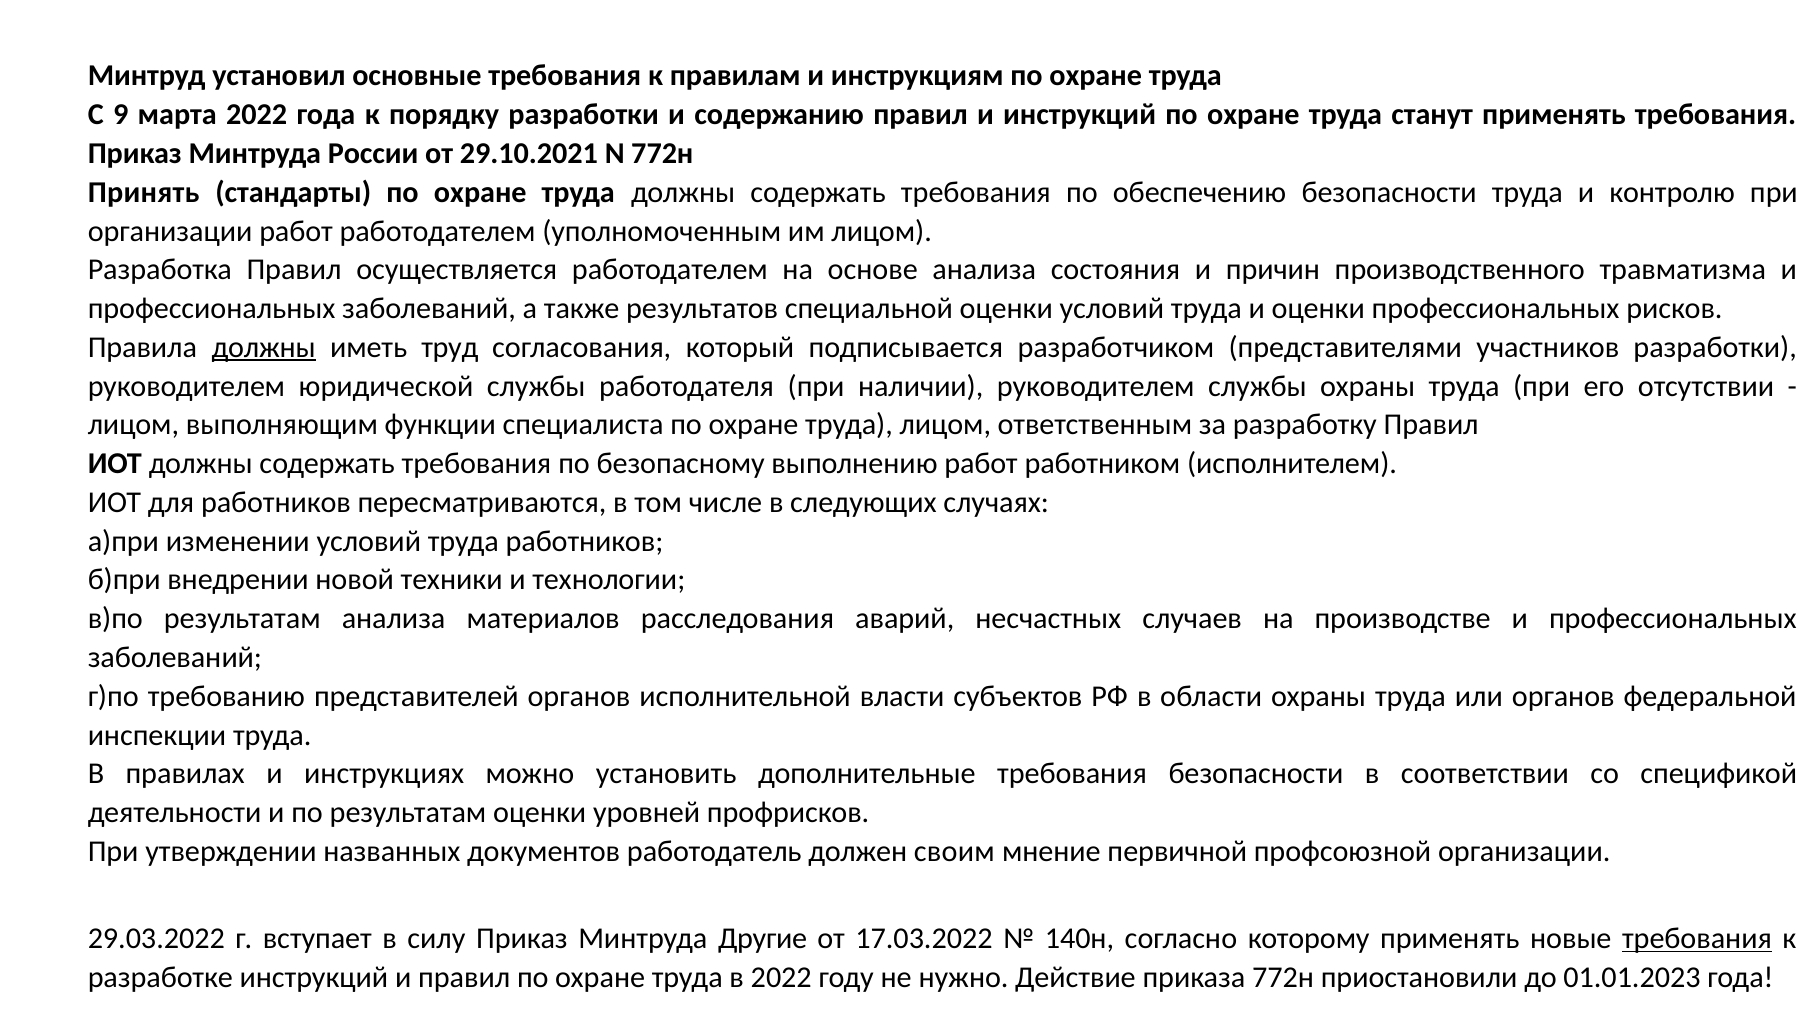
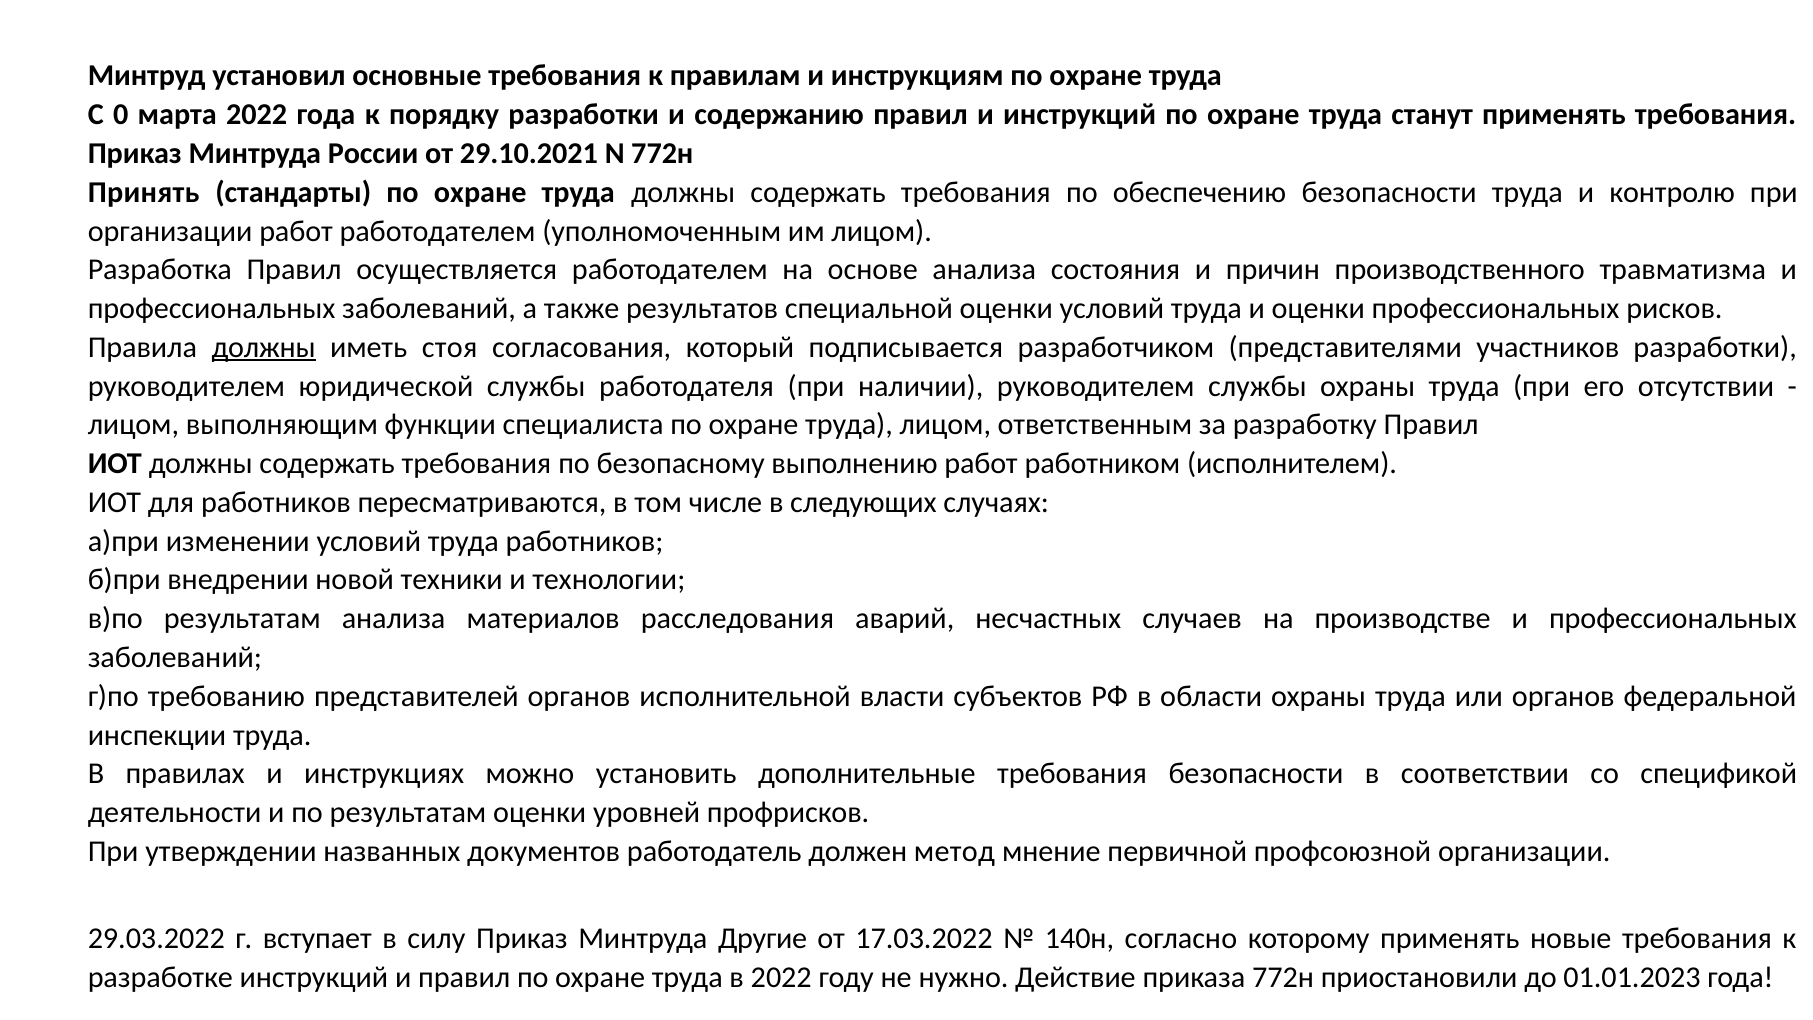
9: 9 -> 0
труд: труд -> стоя
своим: своим -> метод
требования at (1697, 938) underline: present -> none
